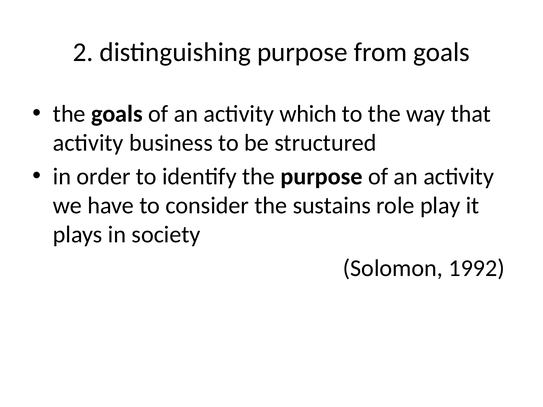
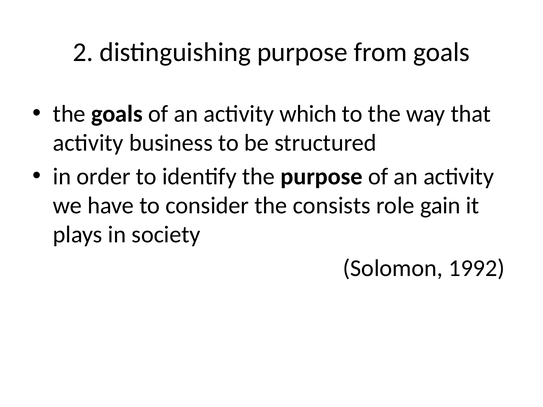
sustains: sustains -> consists
play: play -> gain
